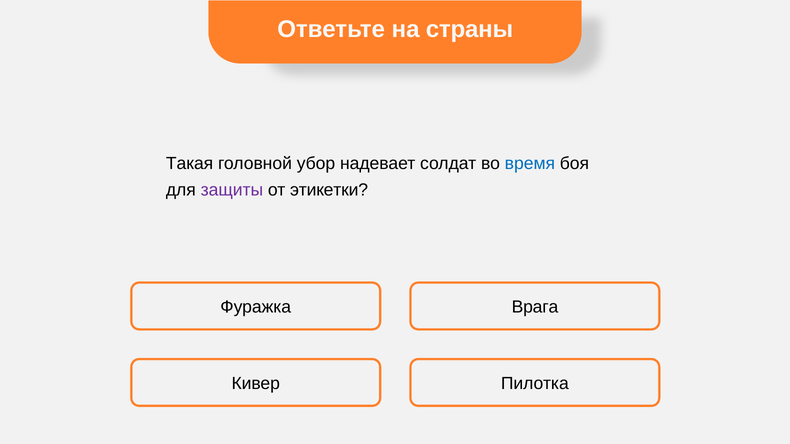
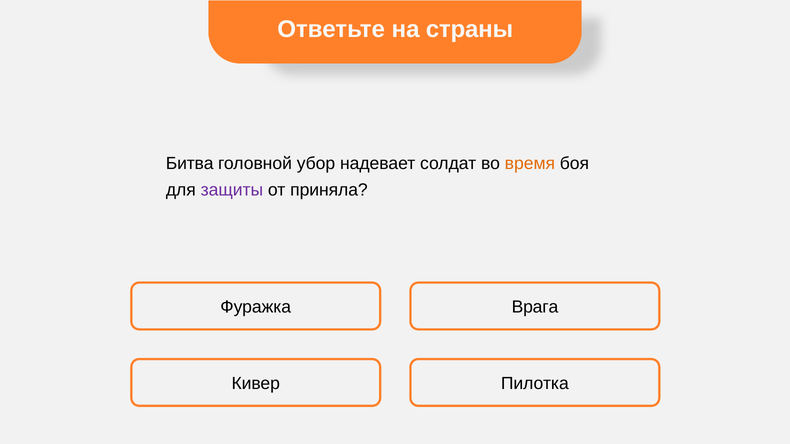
Такая: Такая -> Битва
время colour: blue -> orange
этикетки: этикетки -> приняла
